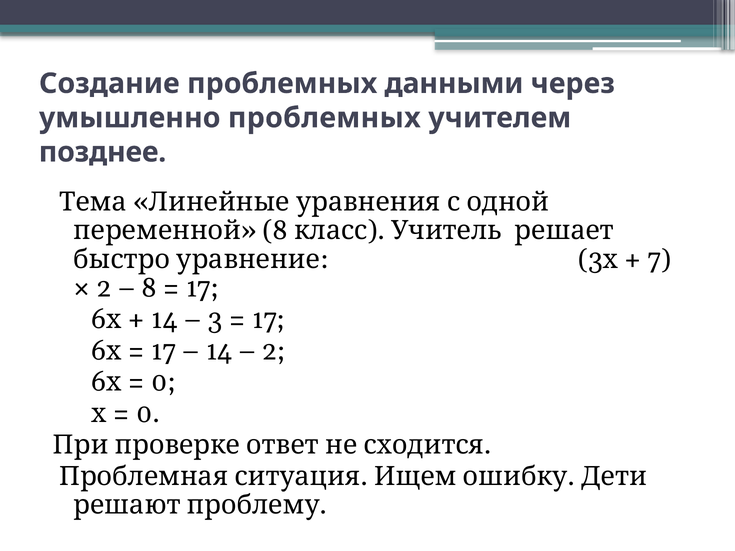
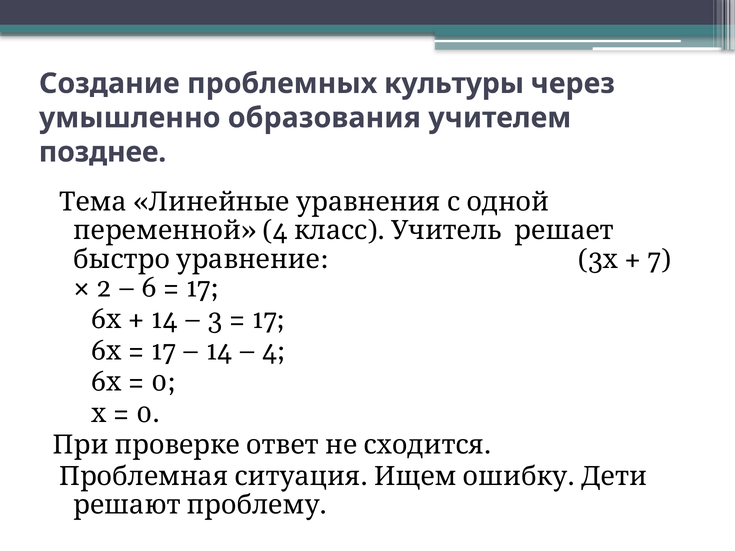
данными: данными -> культуры
умышленно проблемных: проблемных -> образования
8 at (275, 231): 8 -> 4
8 at (149, 288): 8 -> 6
2 at (274, 351): 2 -> 4
